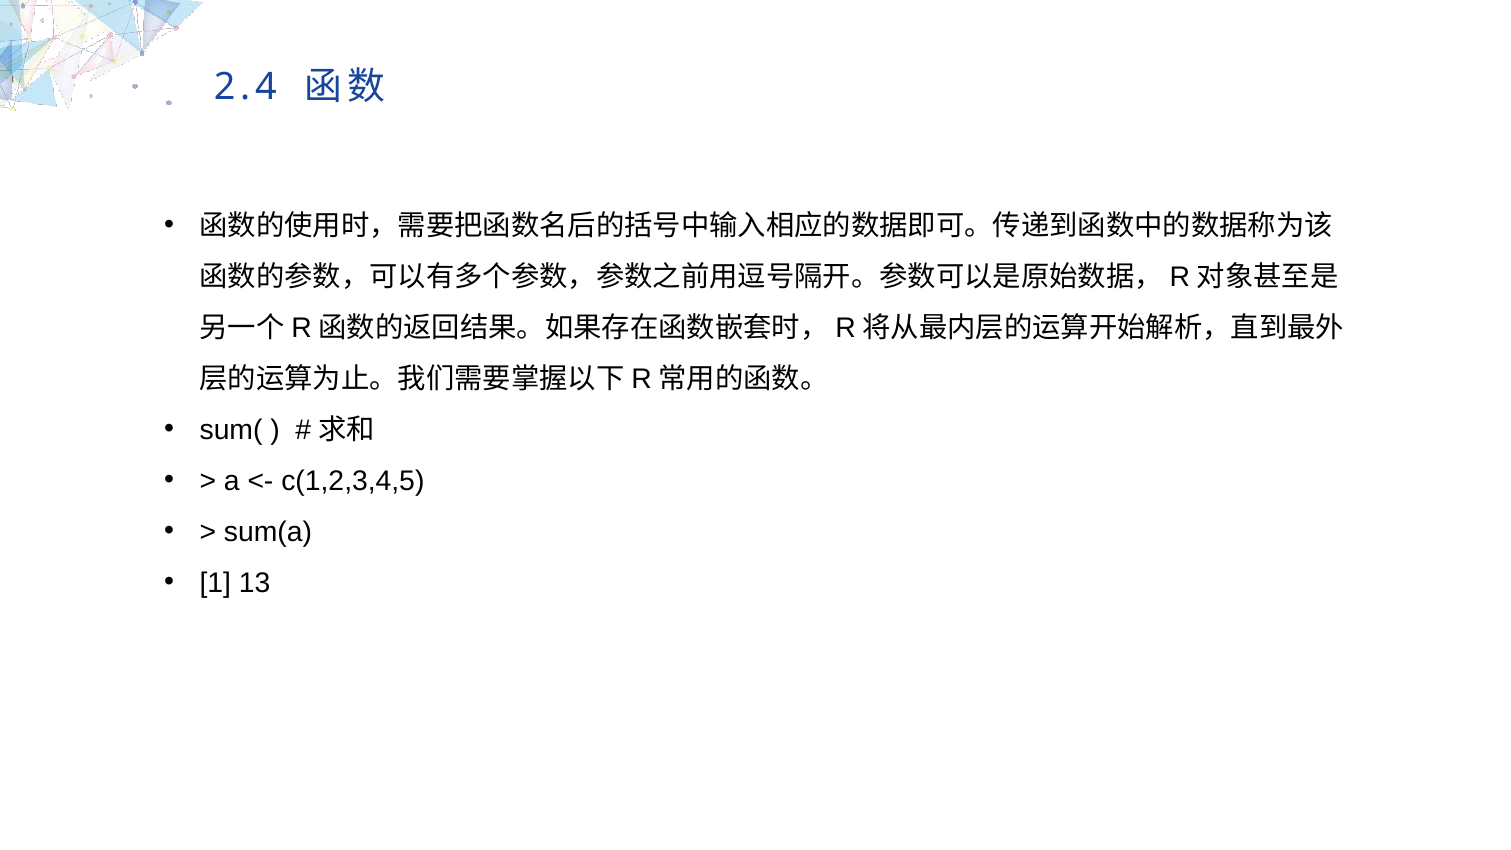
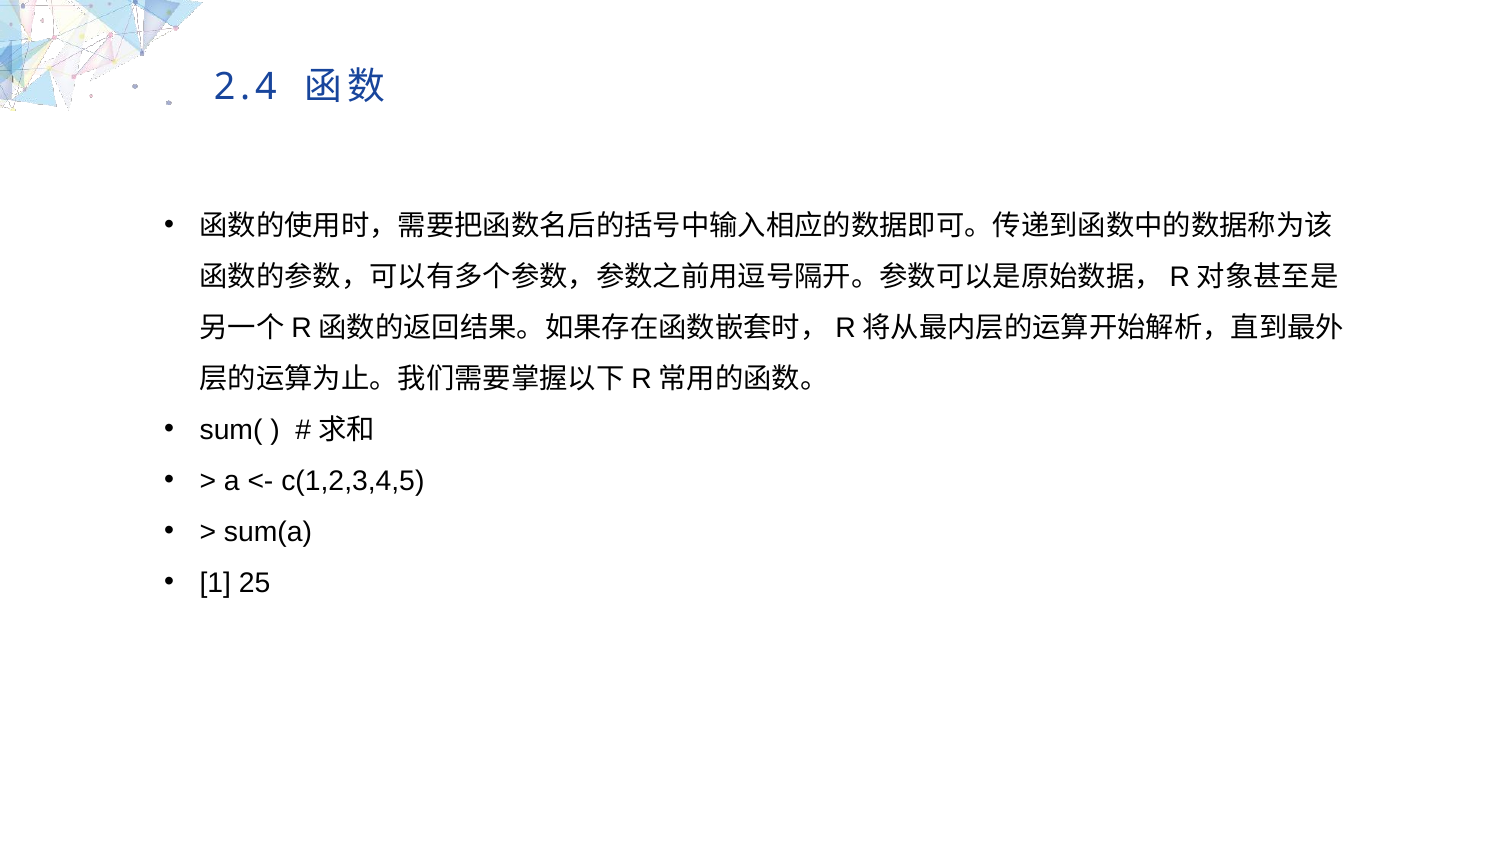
13: 13 -> 25
